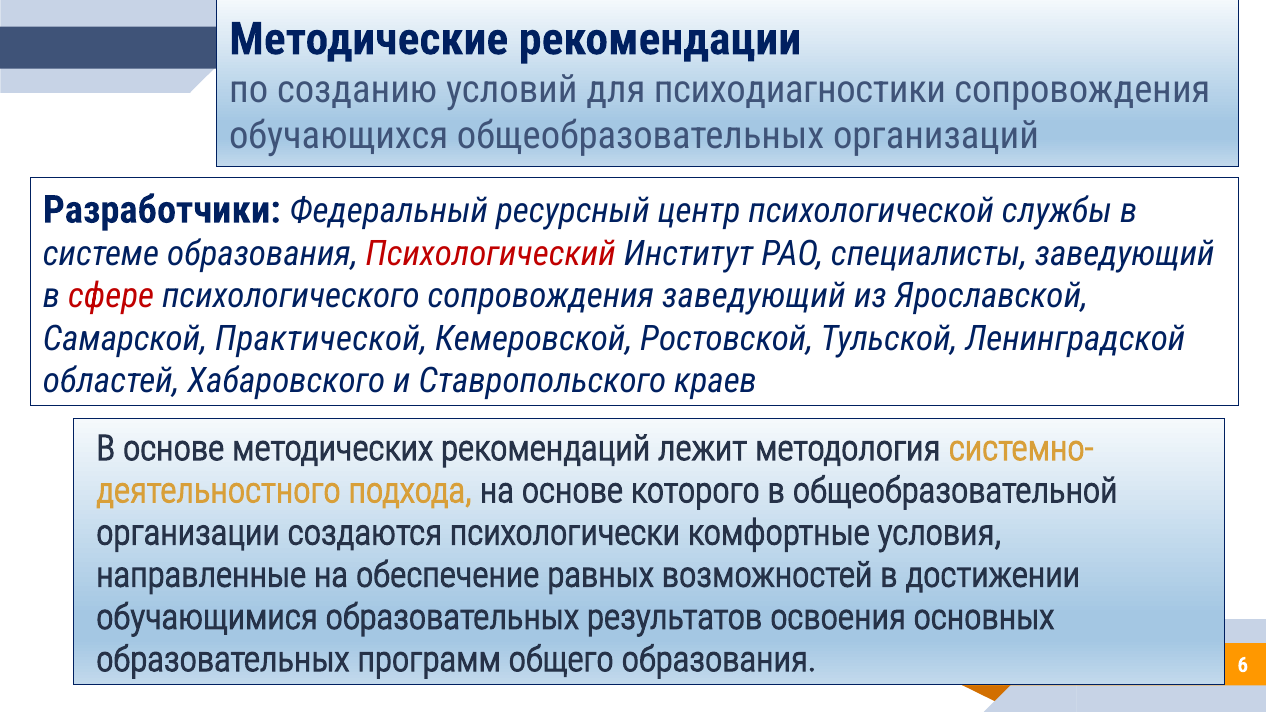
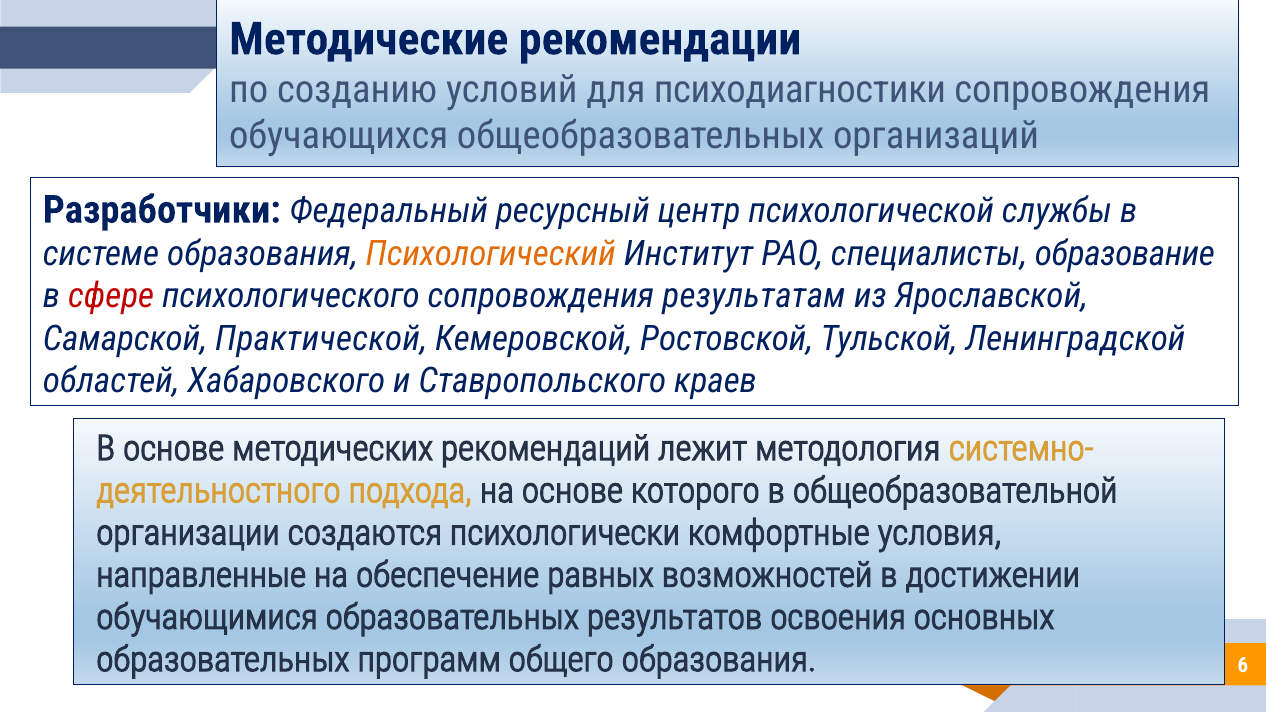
Психологический colour: red -> orange
специалисты заведующий: заведующий -> образование
сопровождения заведующий: заведующий -> результатам
